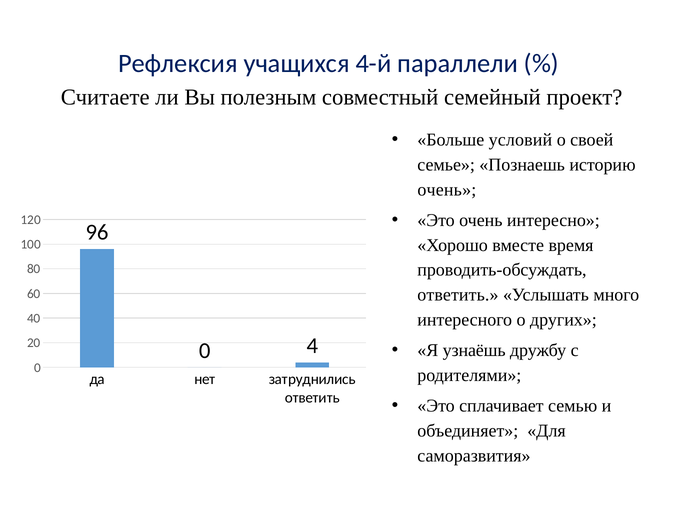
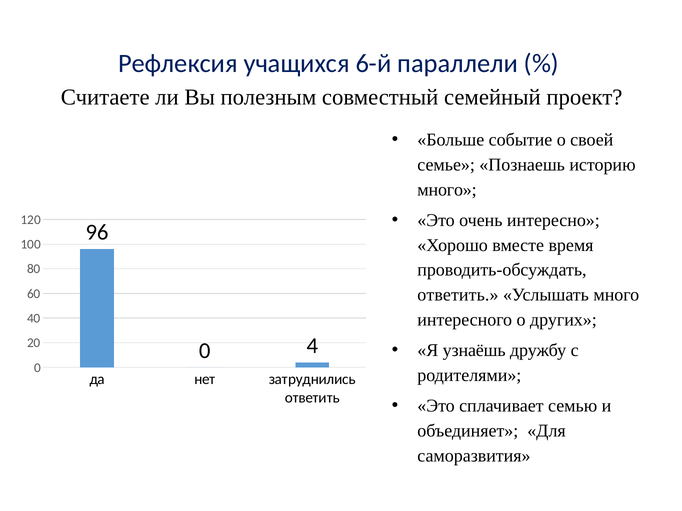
4-й: 4-й -> 6-й
условий: условий -> событие
очень at (447, 190): очень -> много
